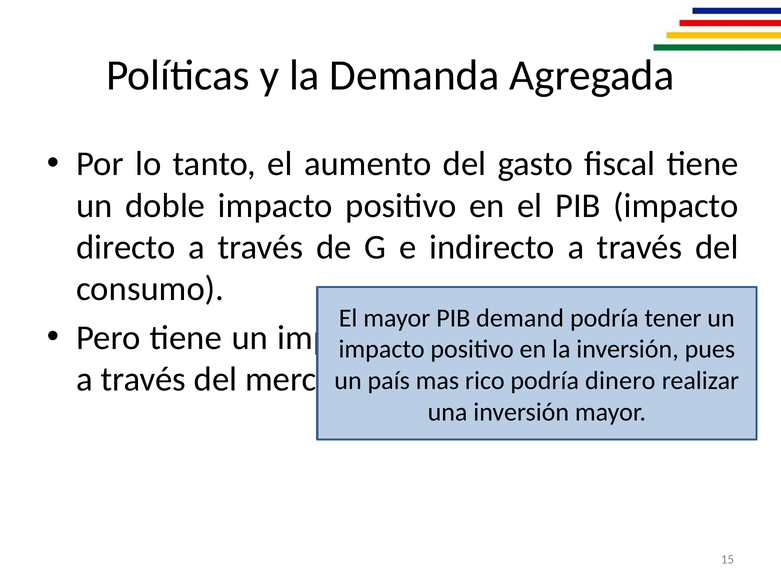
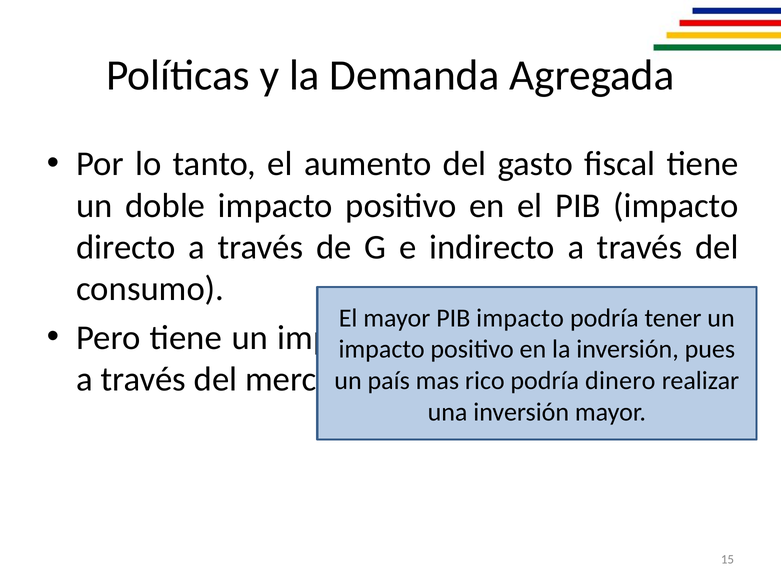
demand at (520, 318): demand -> impacto
